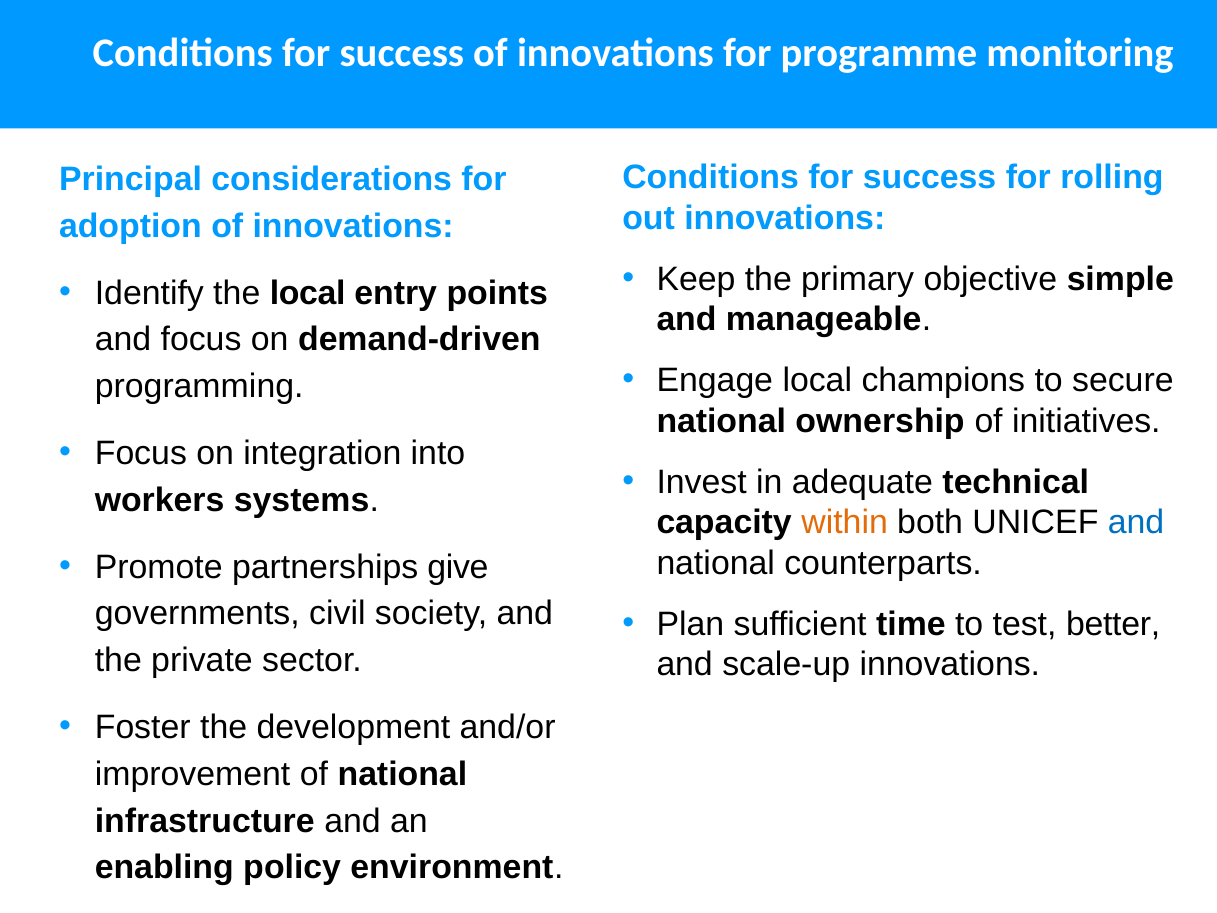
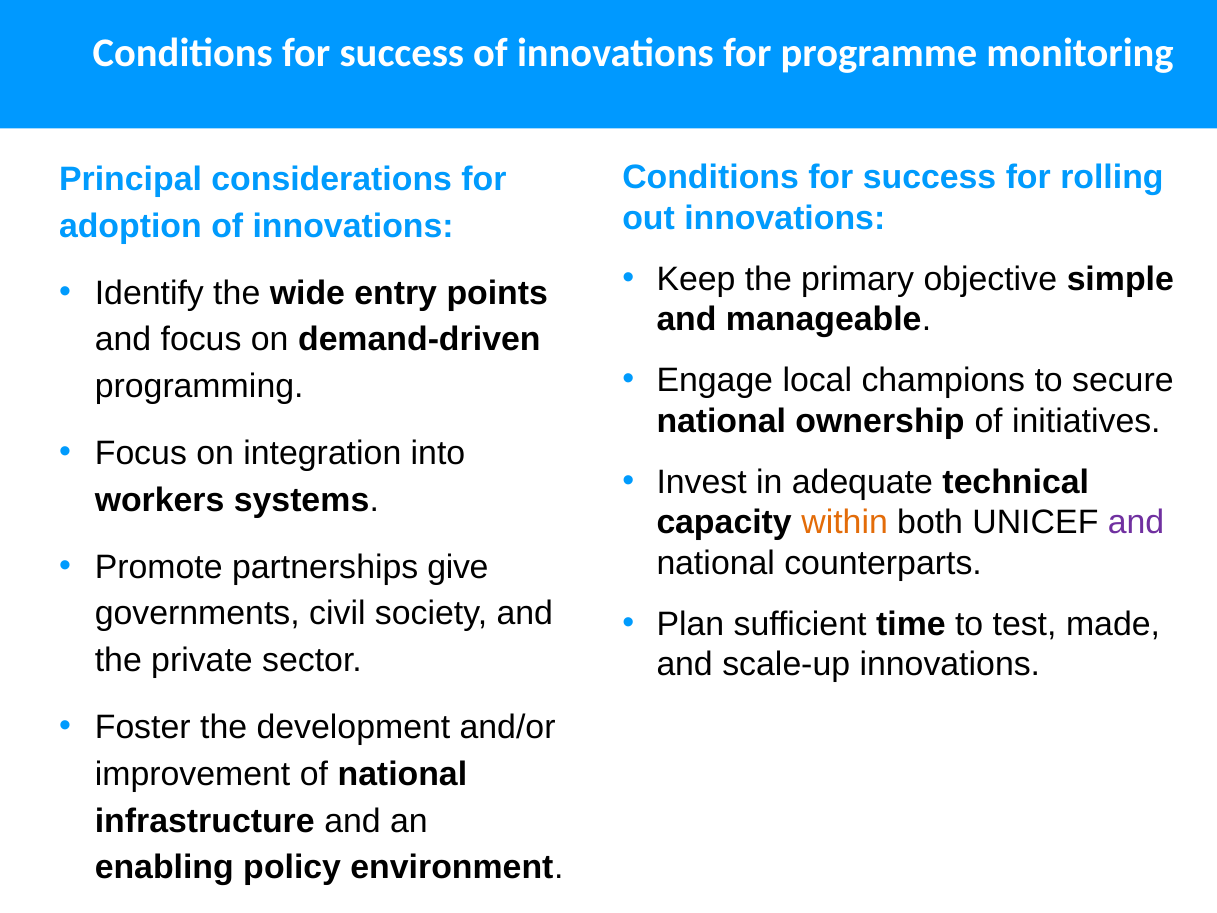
the local: local -> wide
and at (1136, 522) colour: blue -> purple
better: better -> made
